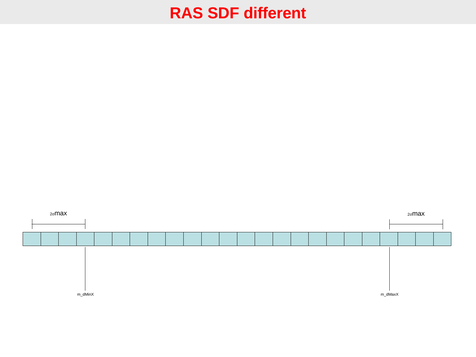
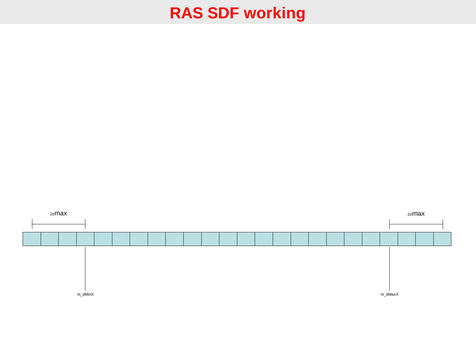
different: different -> working
